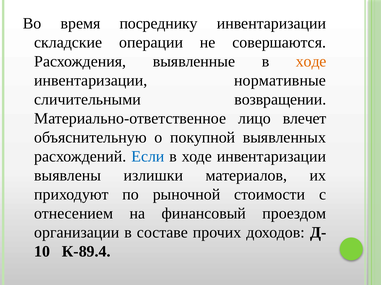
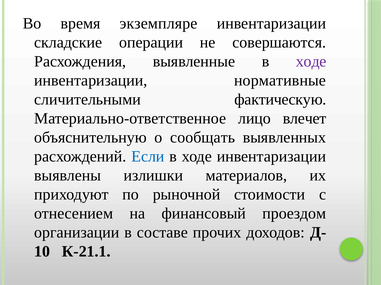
посреднику: посреднику -> экземпляре
ходе at (311, 61) colour: orange -> purple
возвращении: возвращении -> фактическую
покупной: покупной -> сообщать
К-89.4: К-89.4 -> К-21.1
